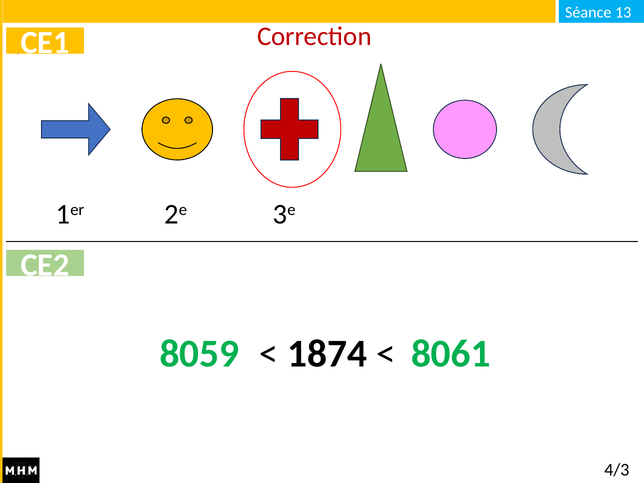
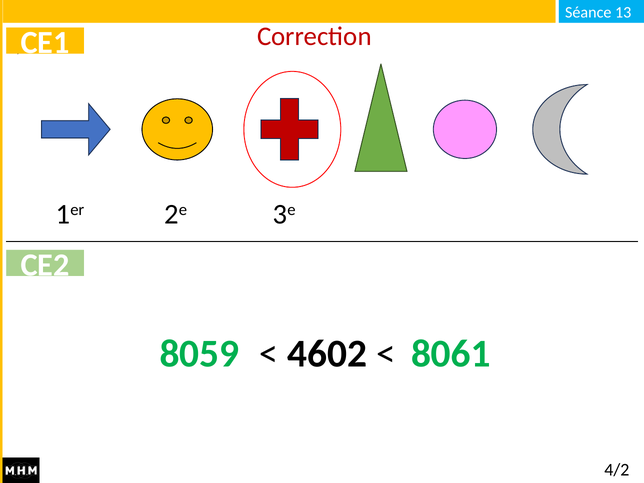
1874: 1874 -> 4602
4/3: 4/3 -> 4/2
